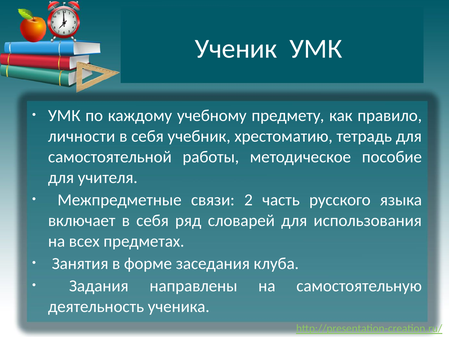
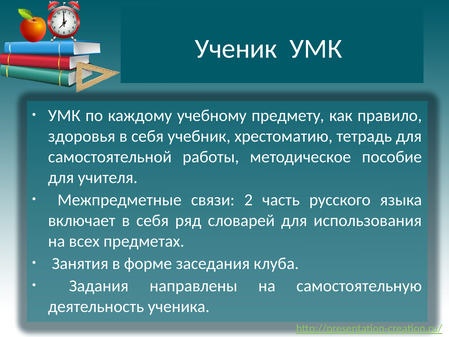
личности: личности -> здоровья
